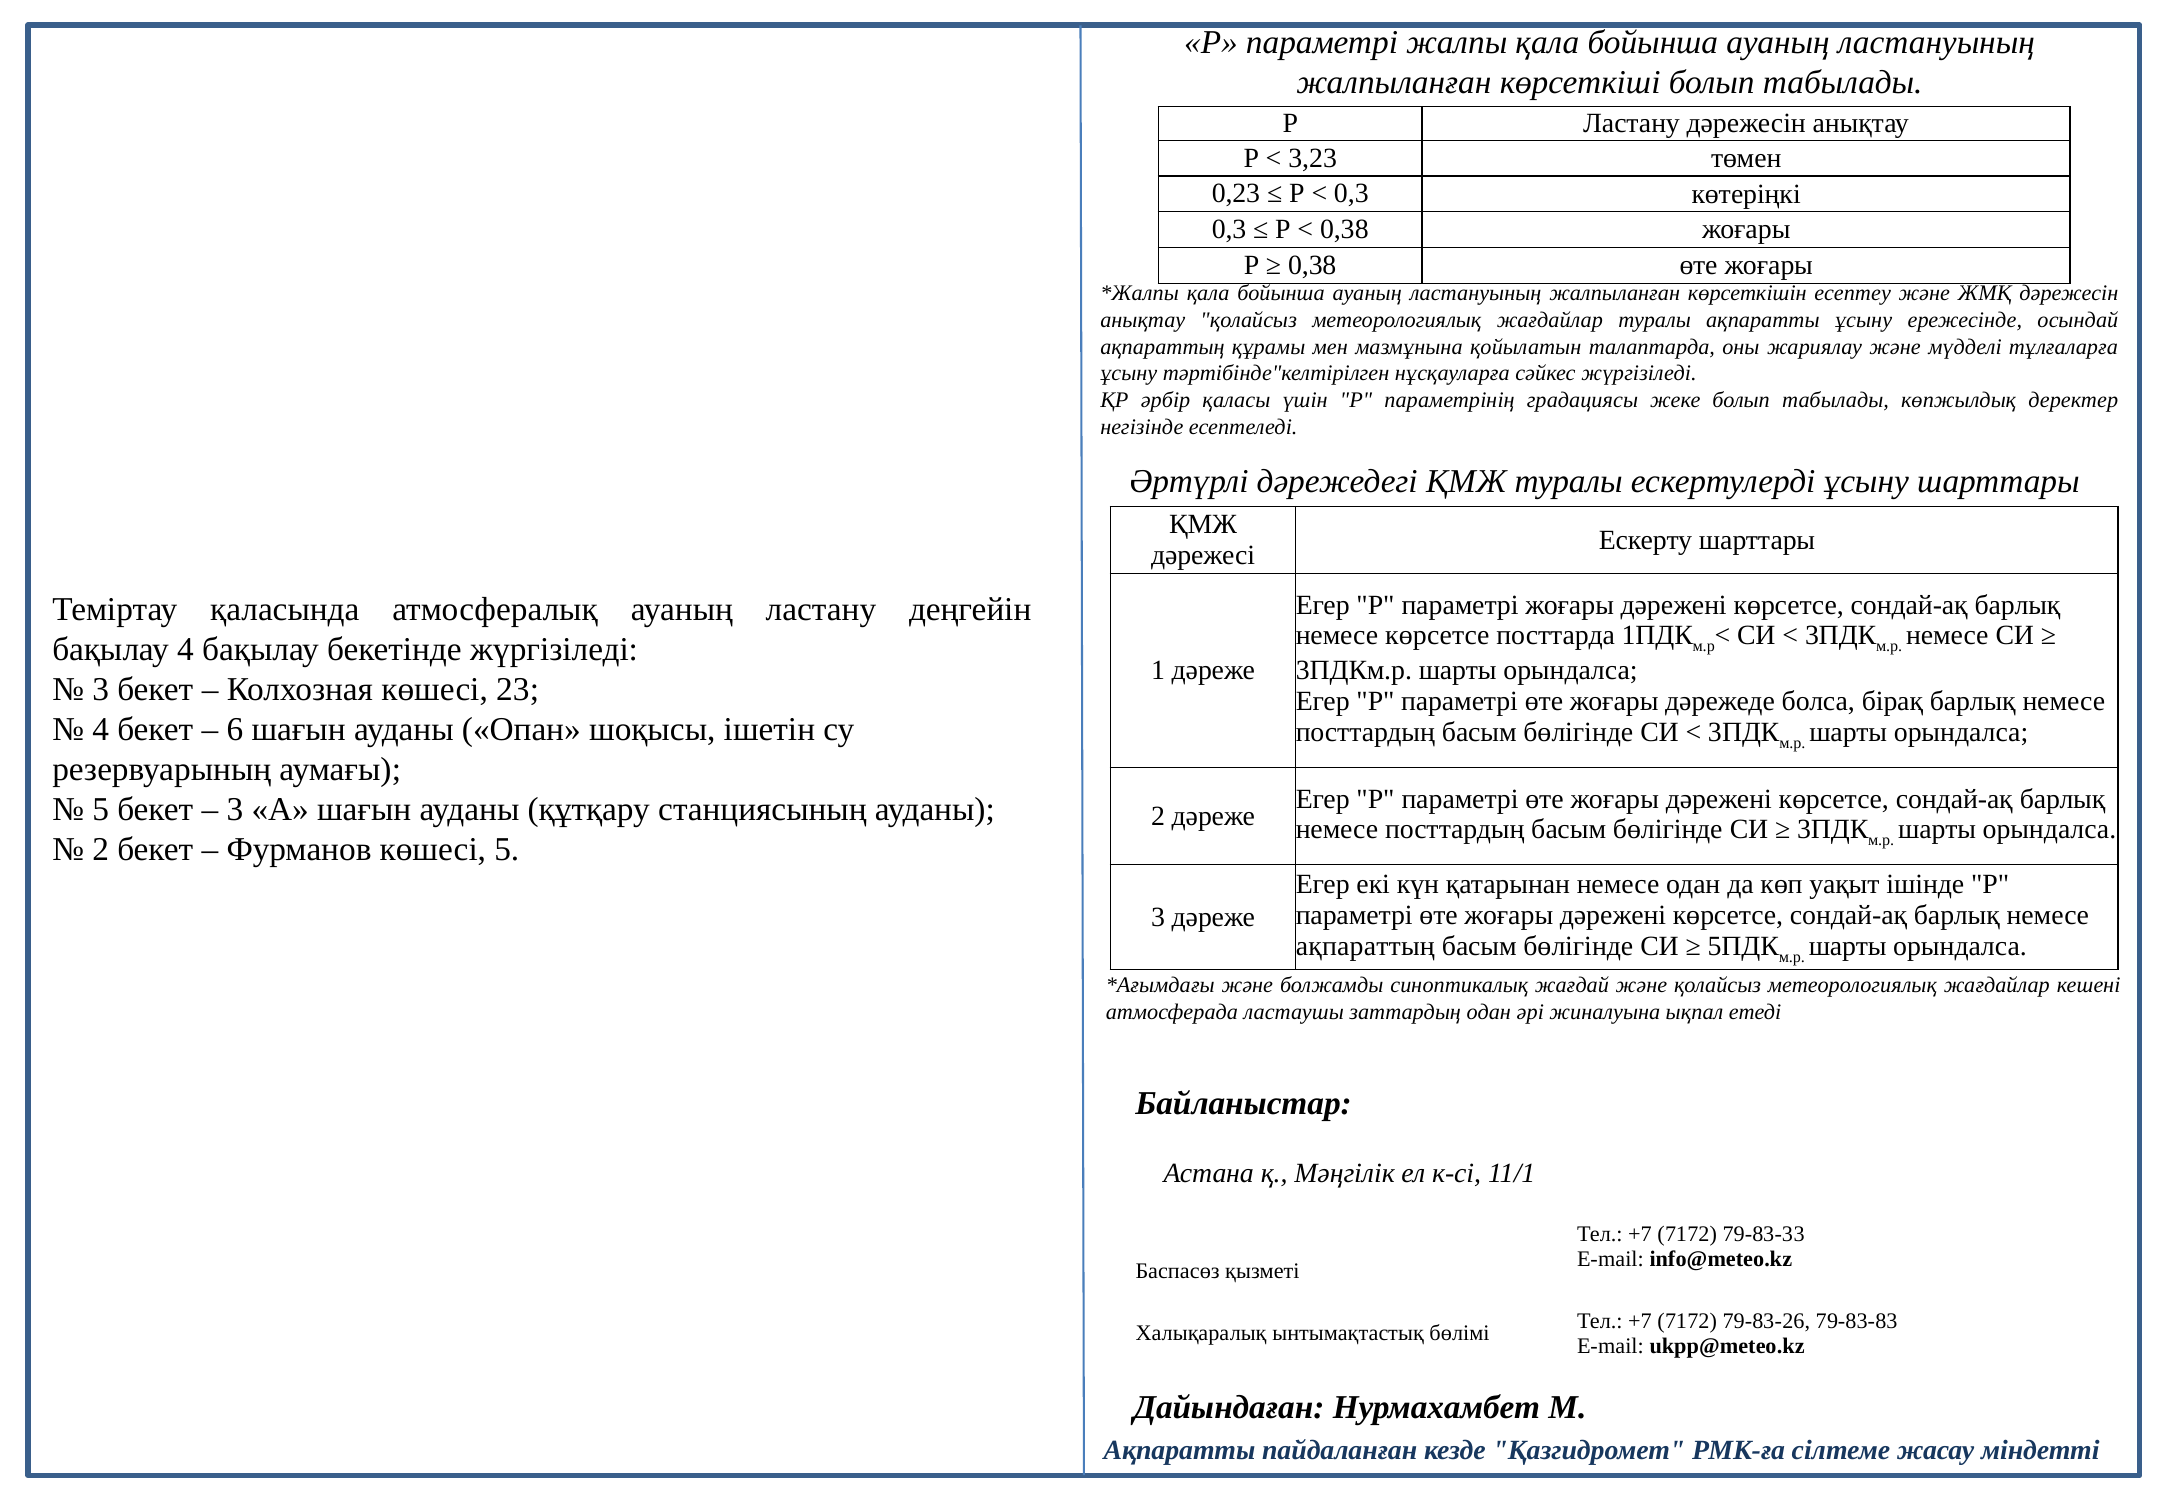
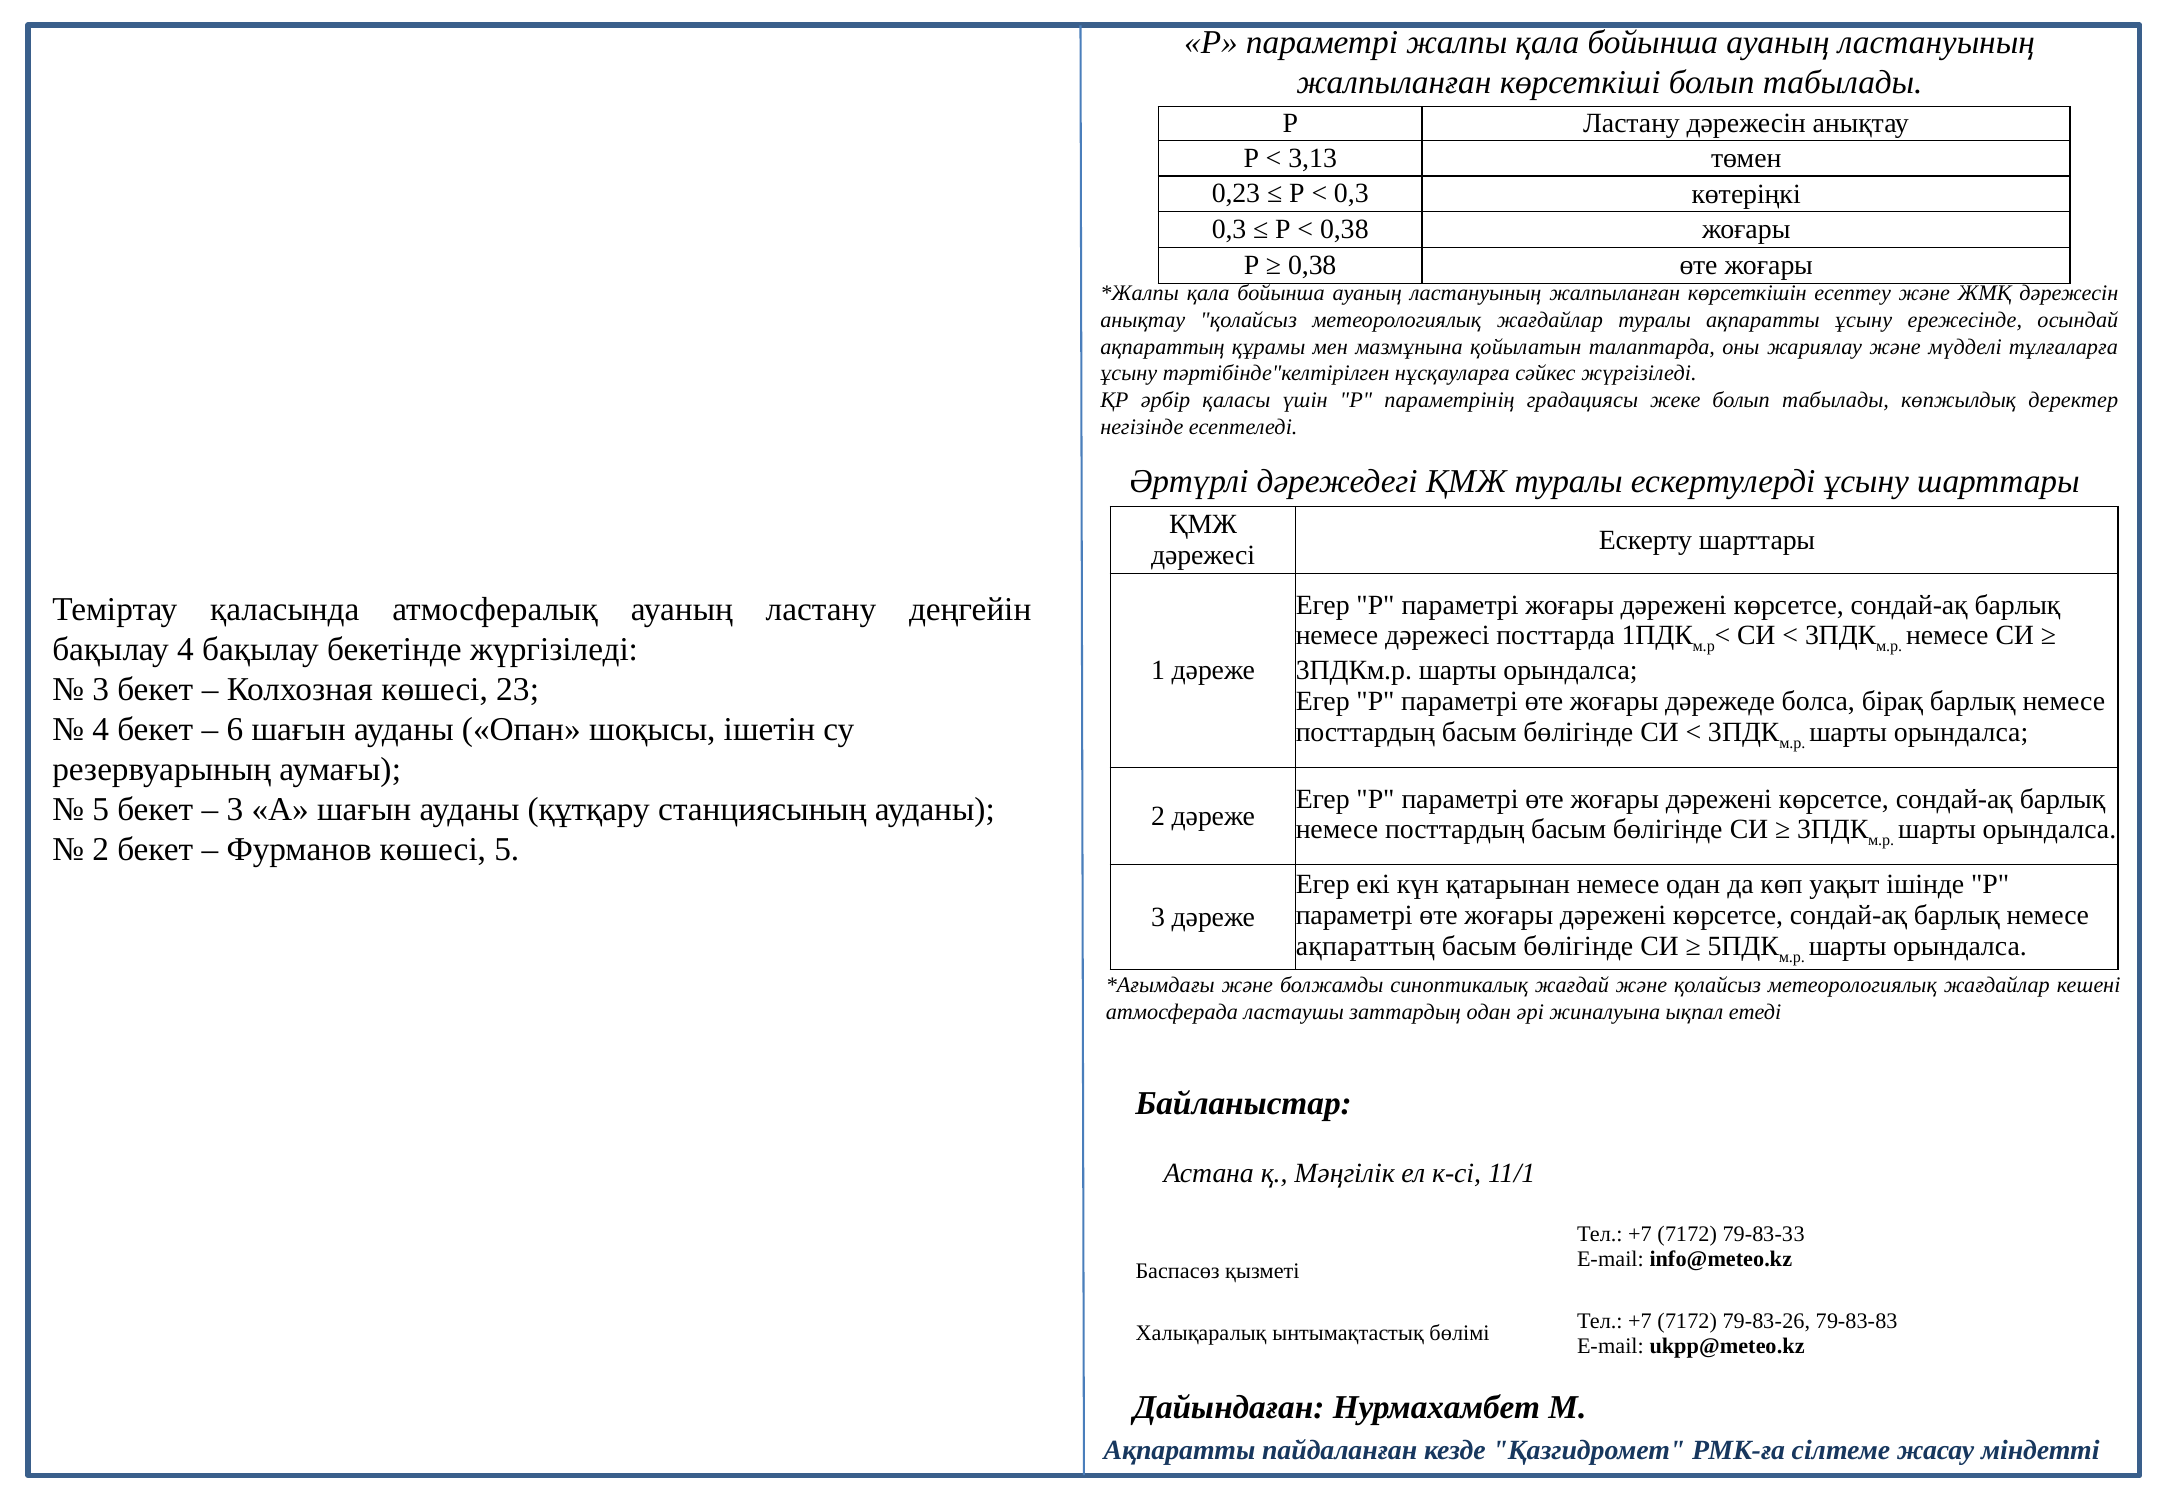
3,23: 3,23 -> 3,13
немесе көрсетсе: көрсетсе -> дәрежесі
